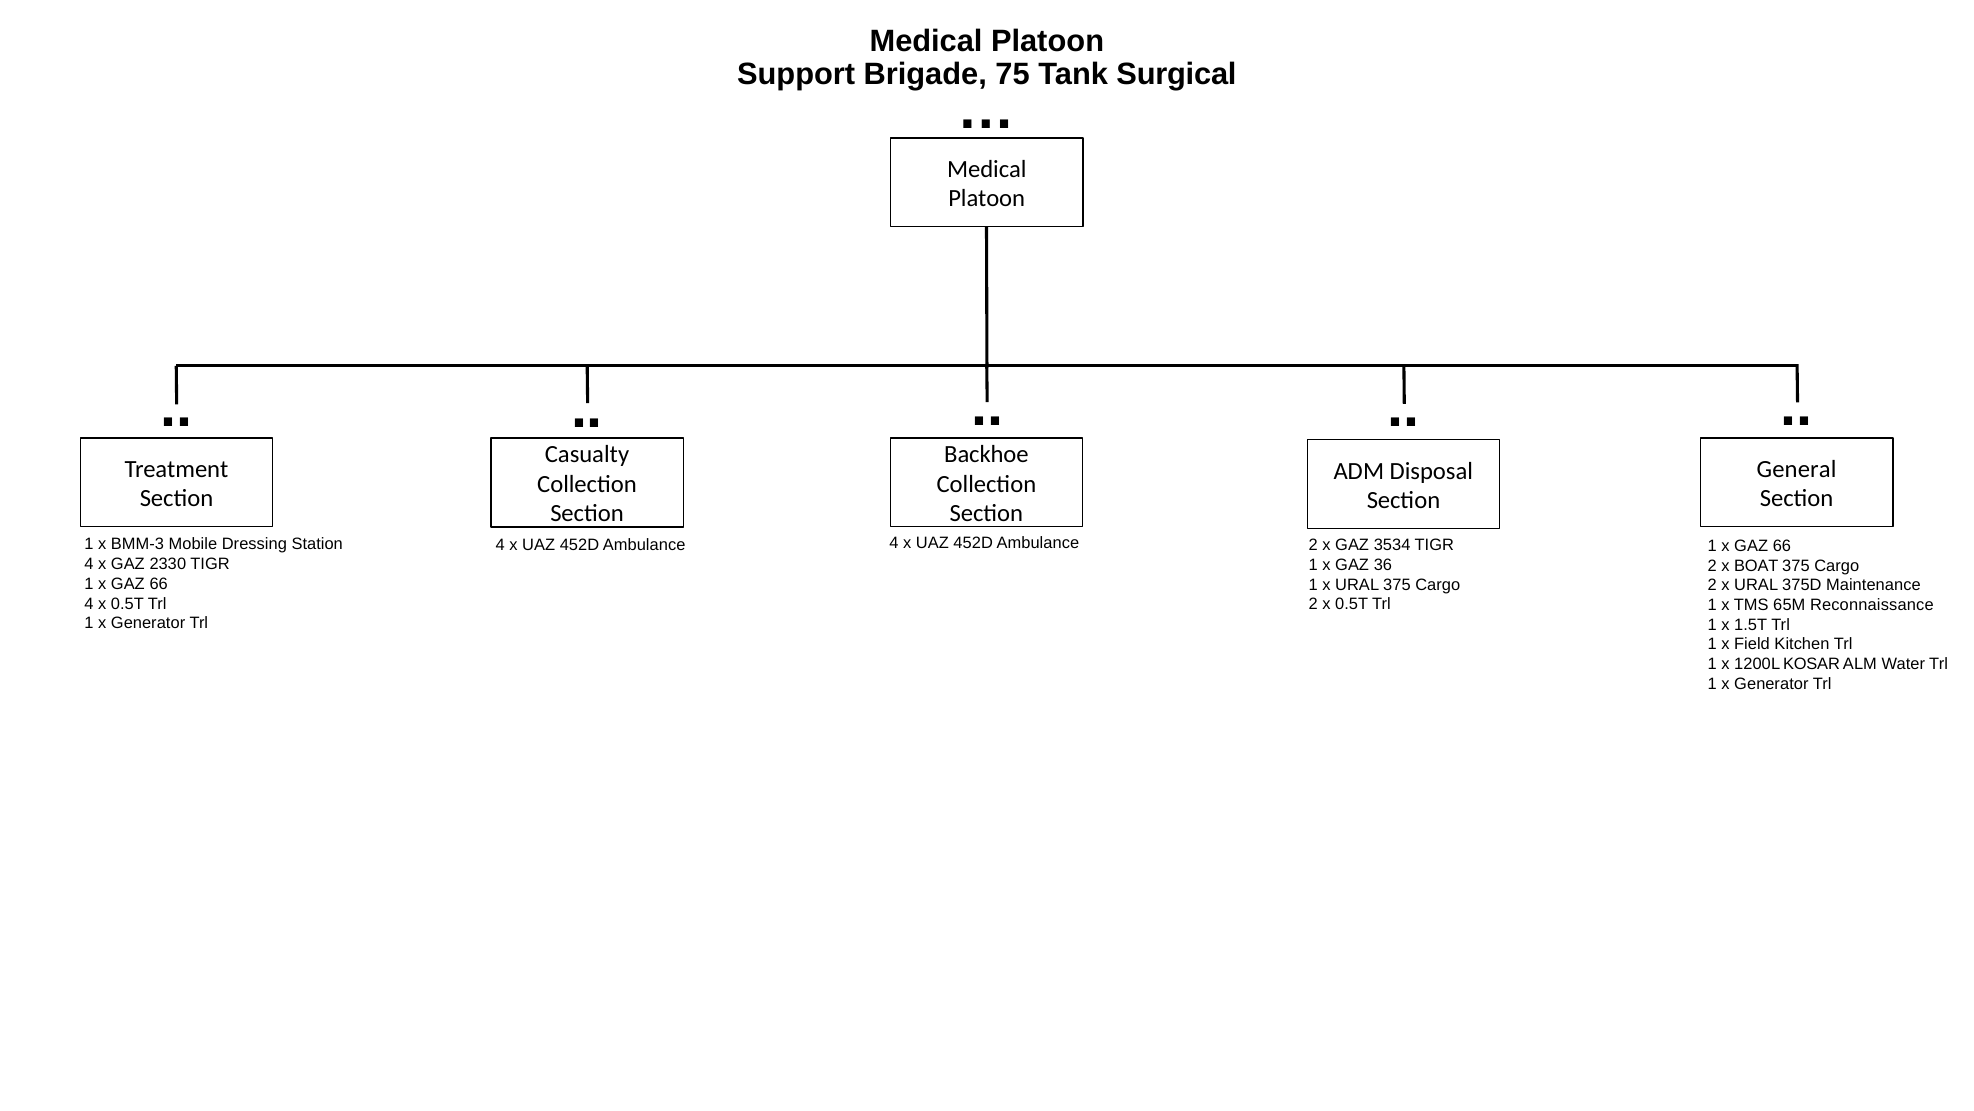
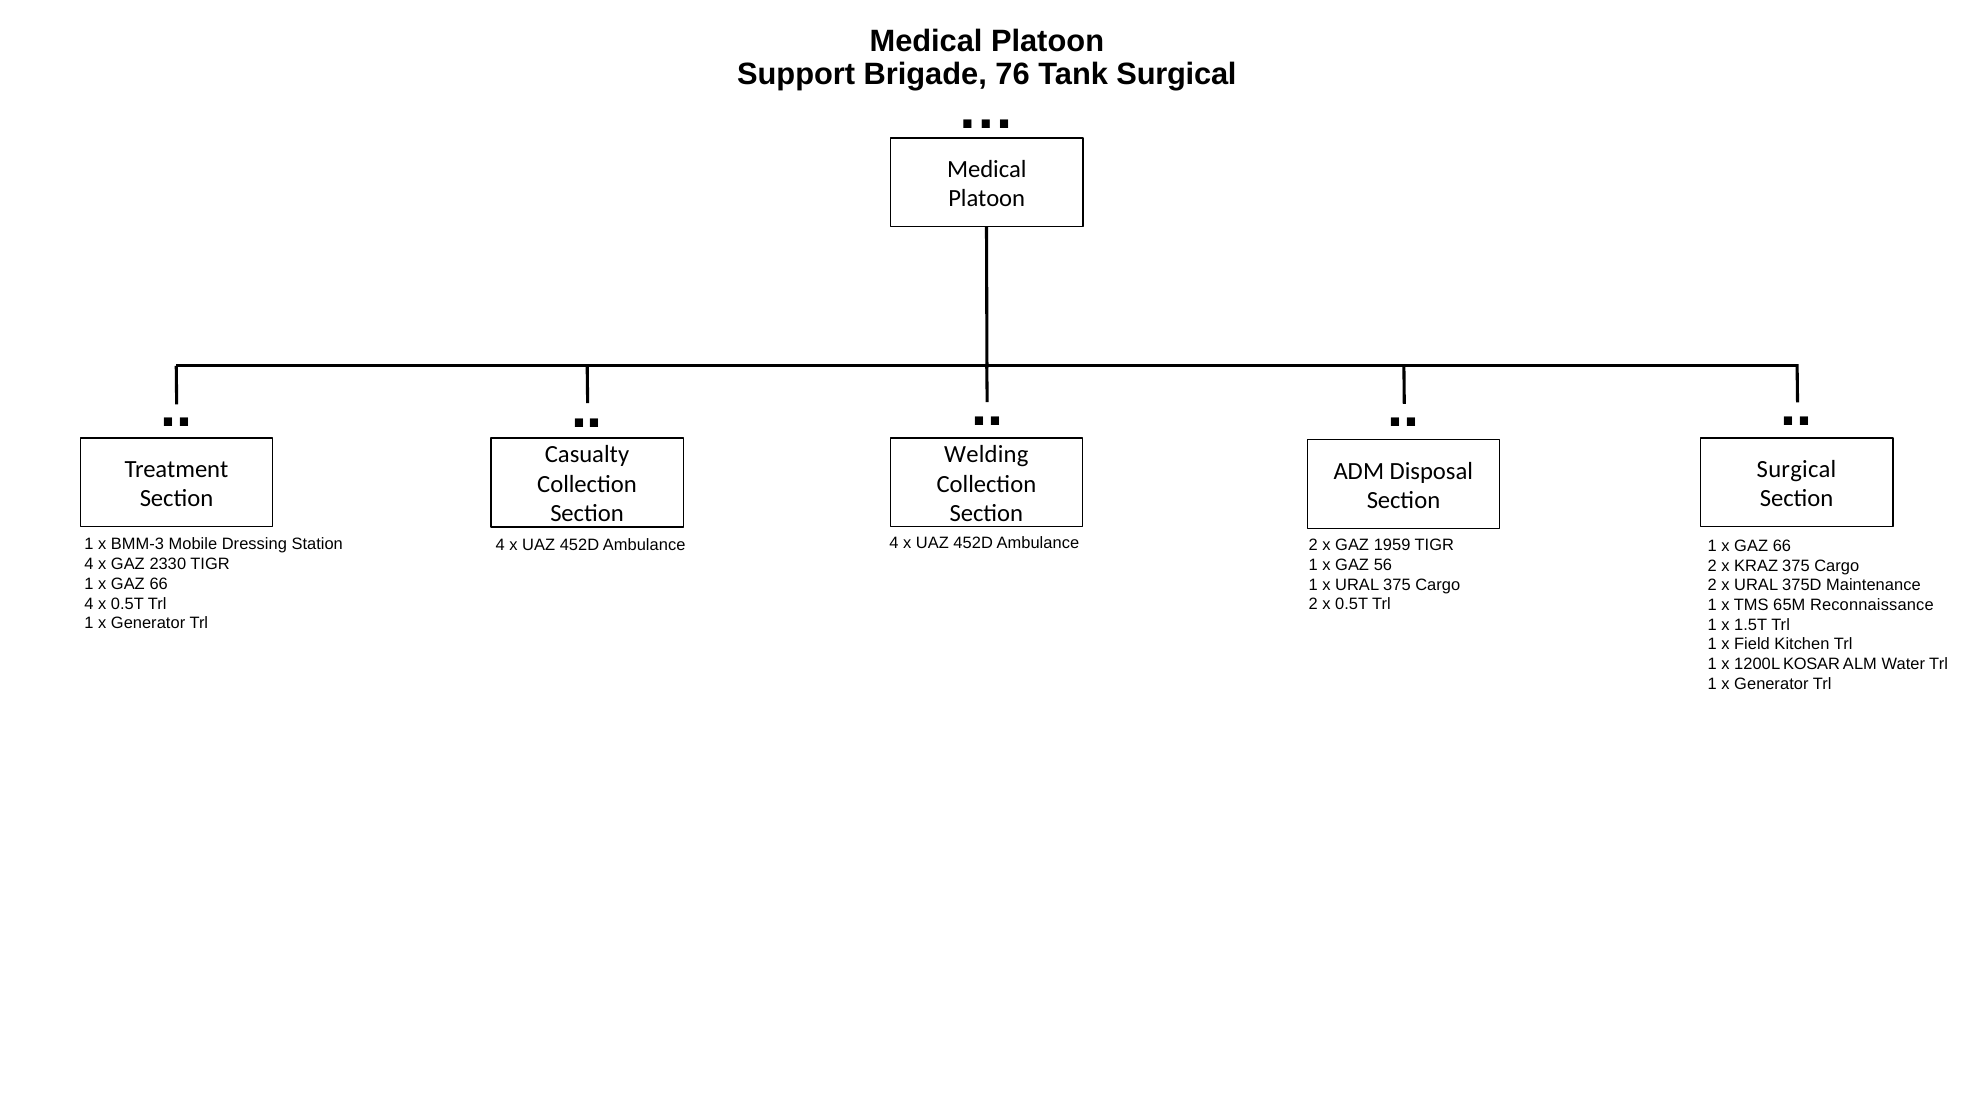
75: 75 -> 76
Backhoe: Backhoe -> Welding
General at (1797, 469): General -> Surgical
3534: 3534 -> 1959
36: 36 -> 56
BOAT: BOAT -> KRAZ
